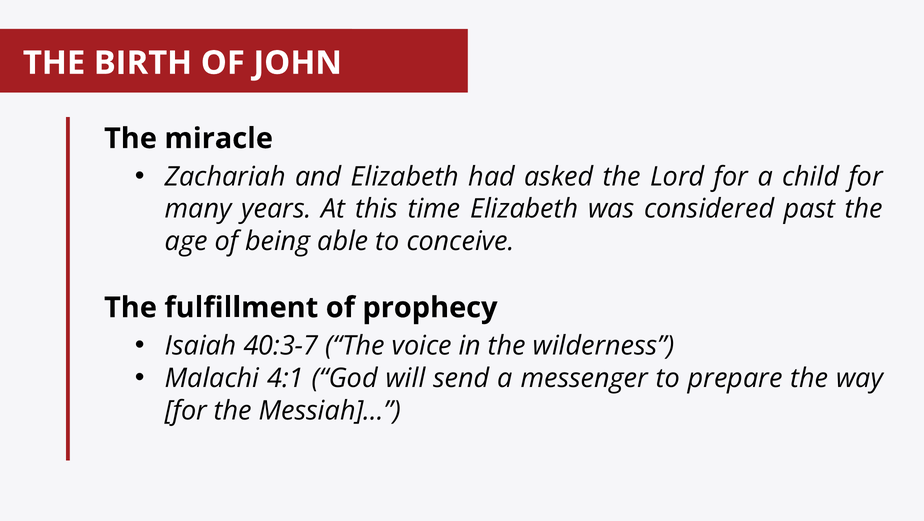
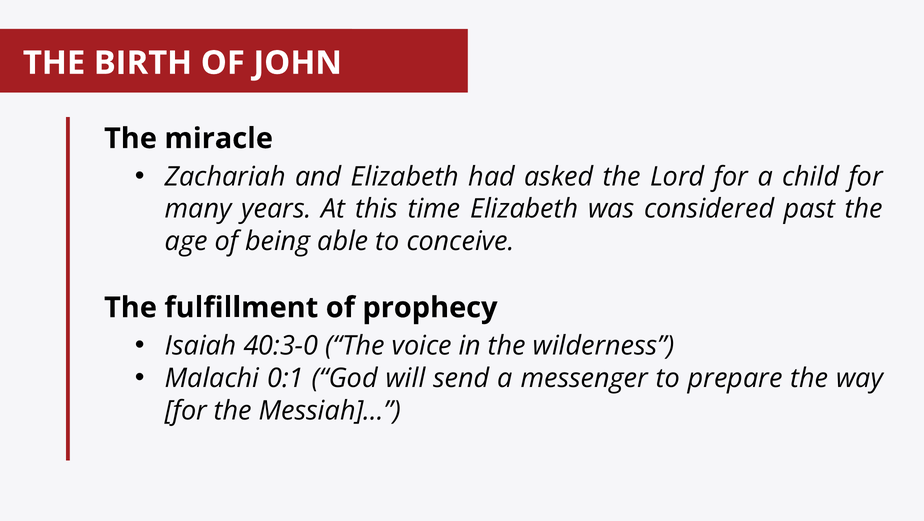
40:3-7: 40:3-7 -> 40:3-0
4:1: 4:1 -> 0:1
